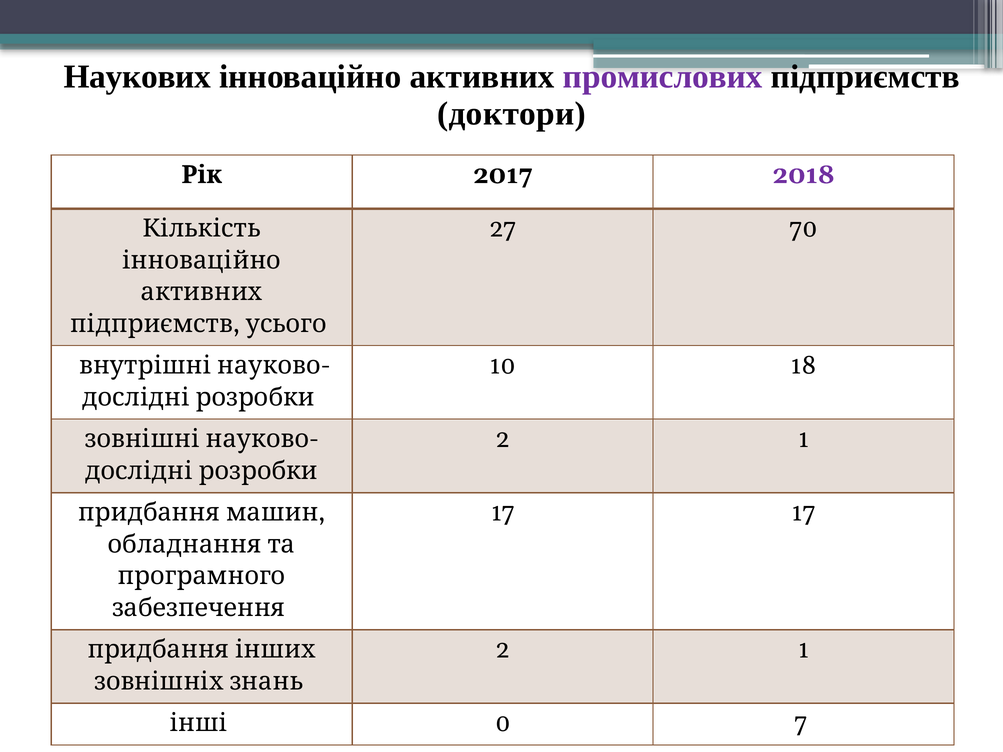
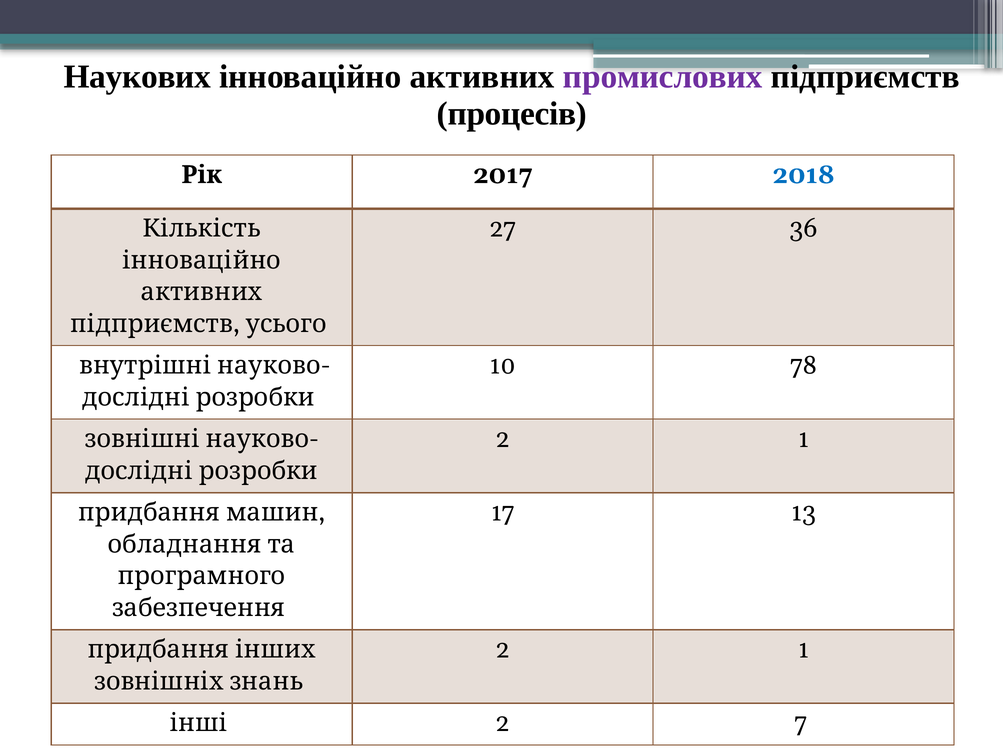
доктори: доктори -> процесів
2018 colour: purple -> blue
70: 70 -> 36
18: 18 -> 78
17 17: 17 -> 13
інші 0: 0 -> 2
